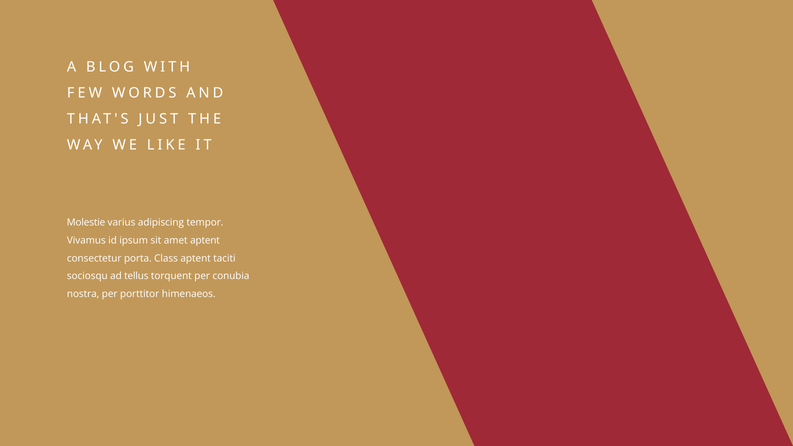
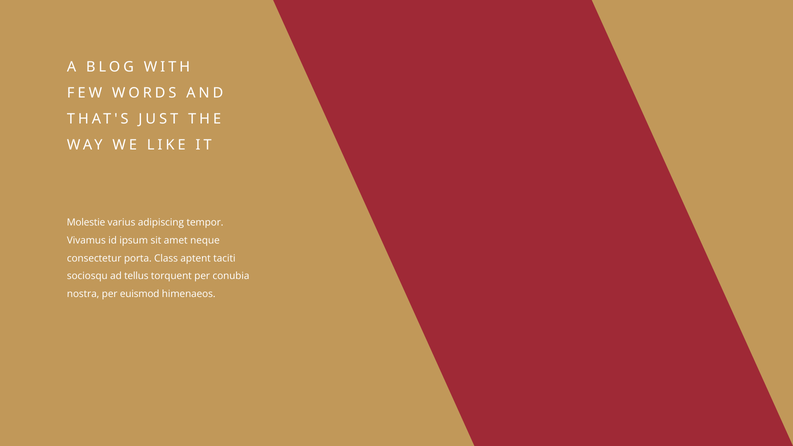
amet aptent: aptent -> neque
porttitor: porttitor -> euismod
